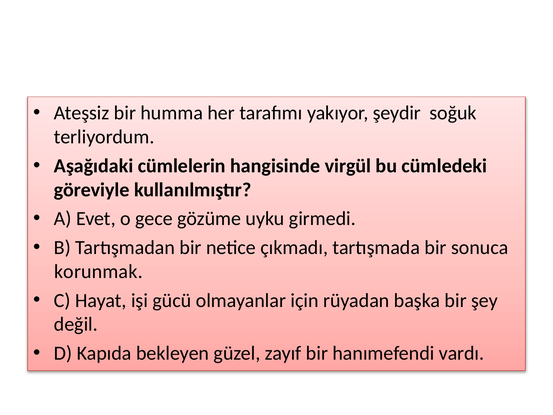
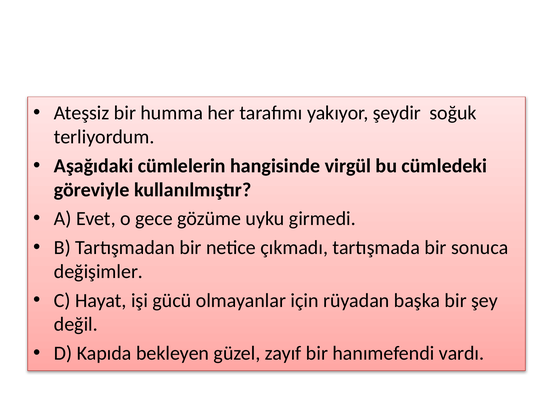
korunmak: korunmak -> değişimler
